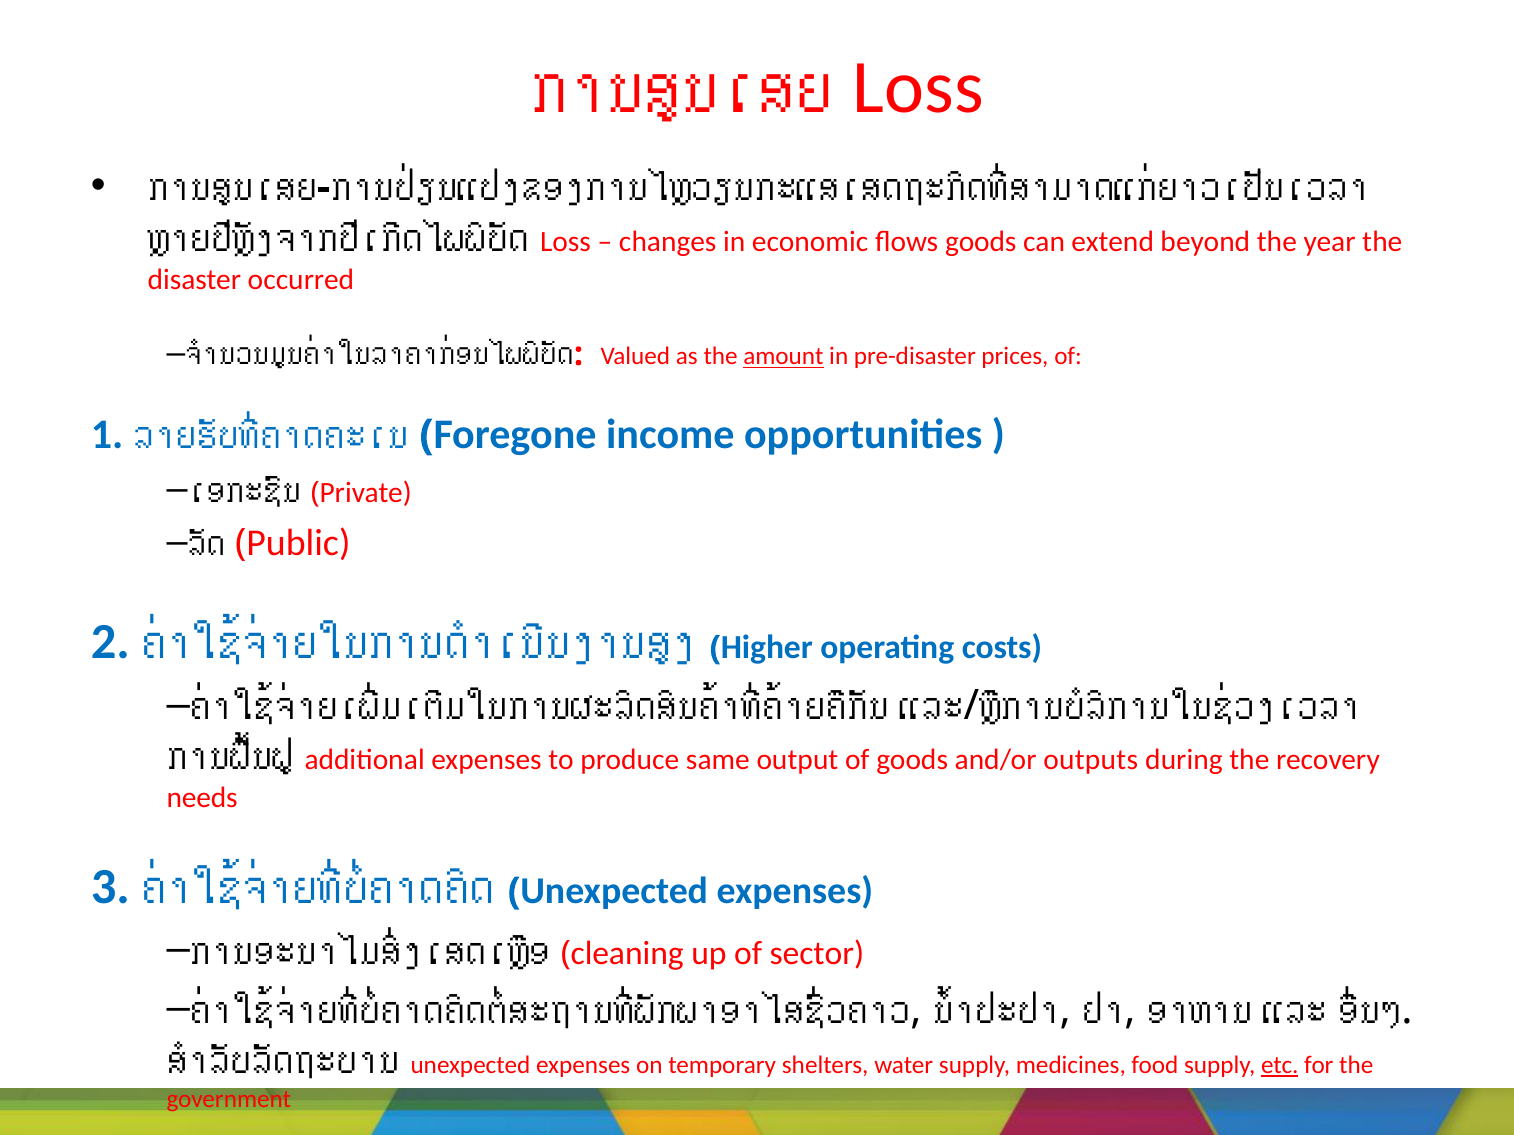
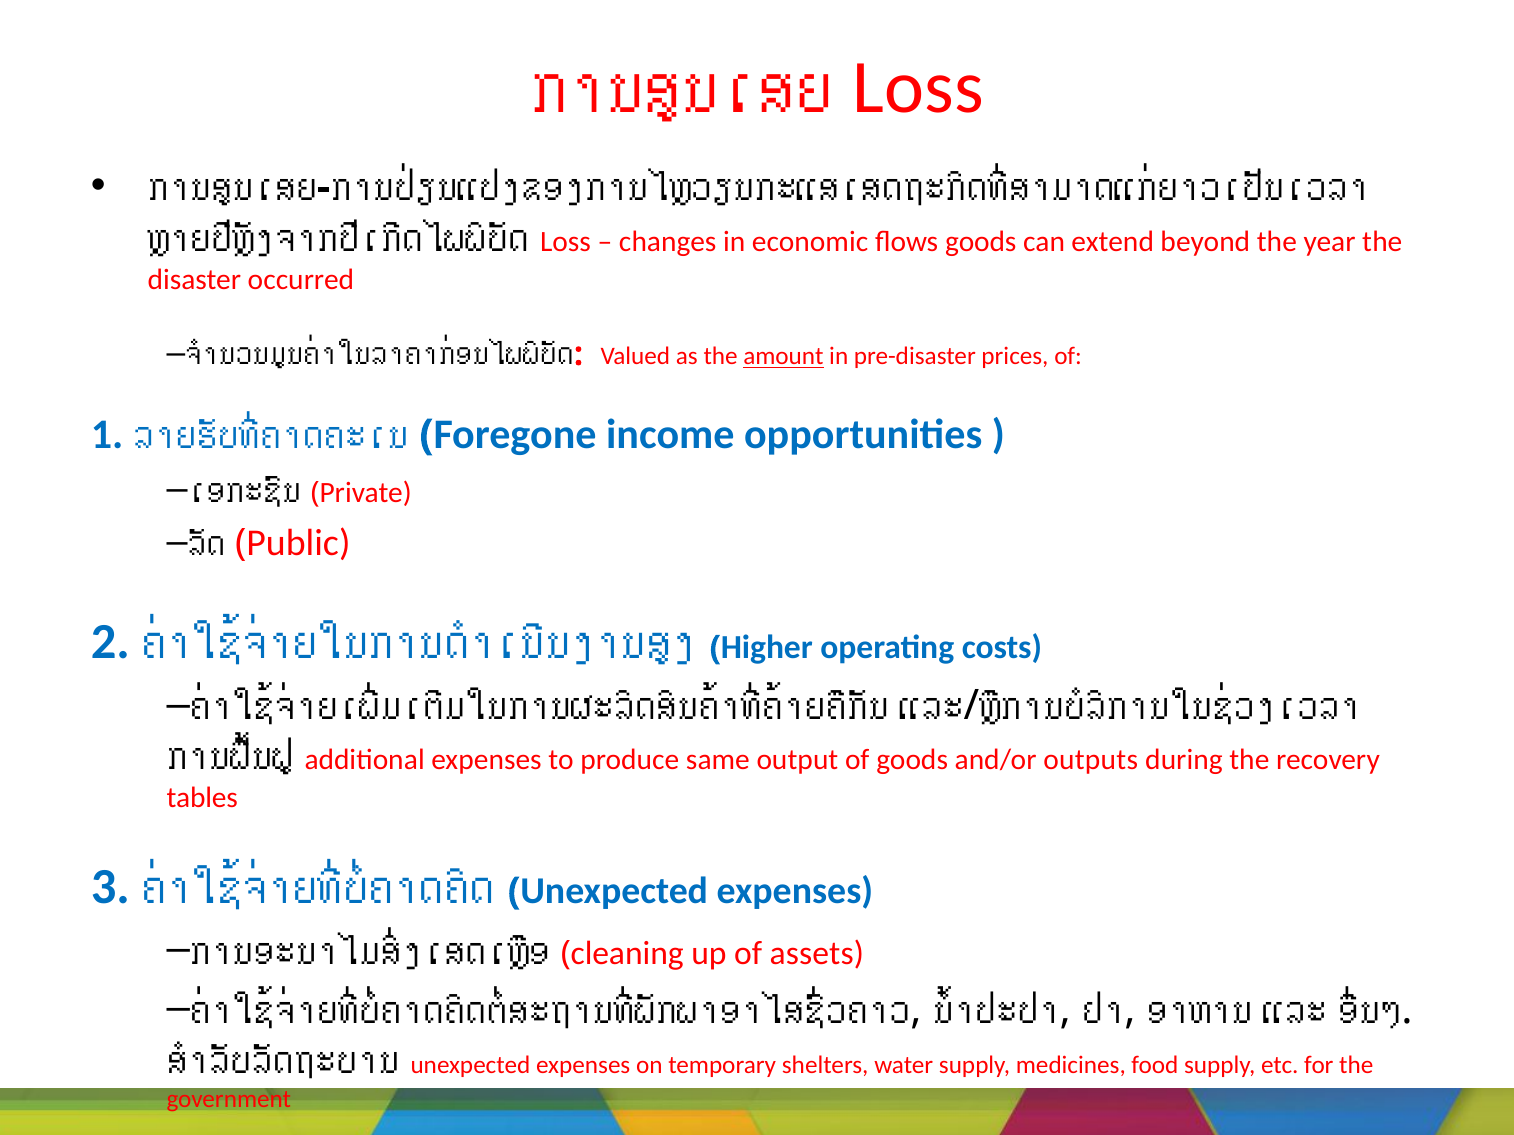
needs: needs -> tables
sector: sector -> assets
etc underline: present -> none
